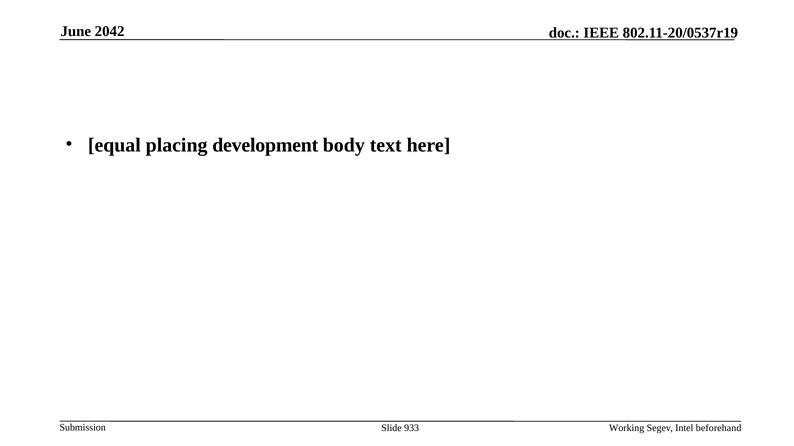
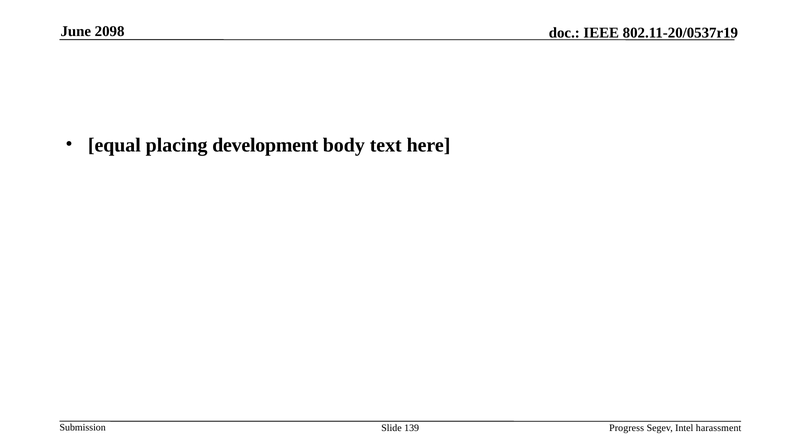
2042: 2042 -> 2098
933: 933 -> 139
Working: Working -> Progress
beforehand: beforehand -> harassment
